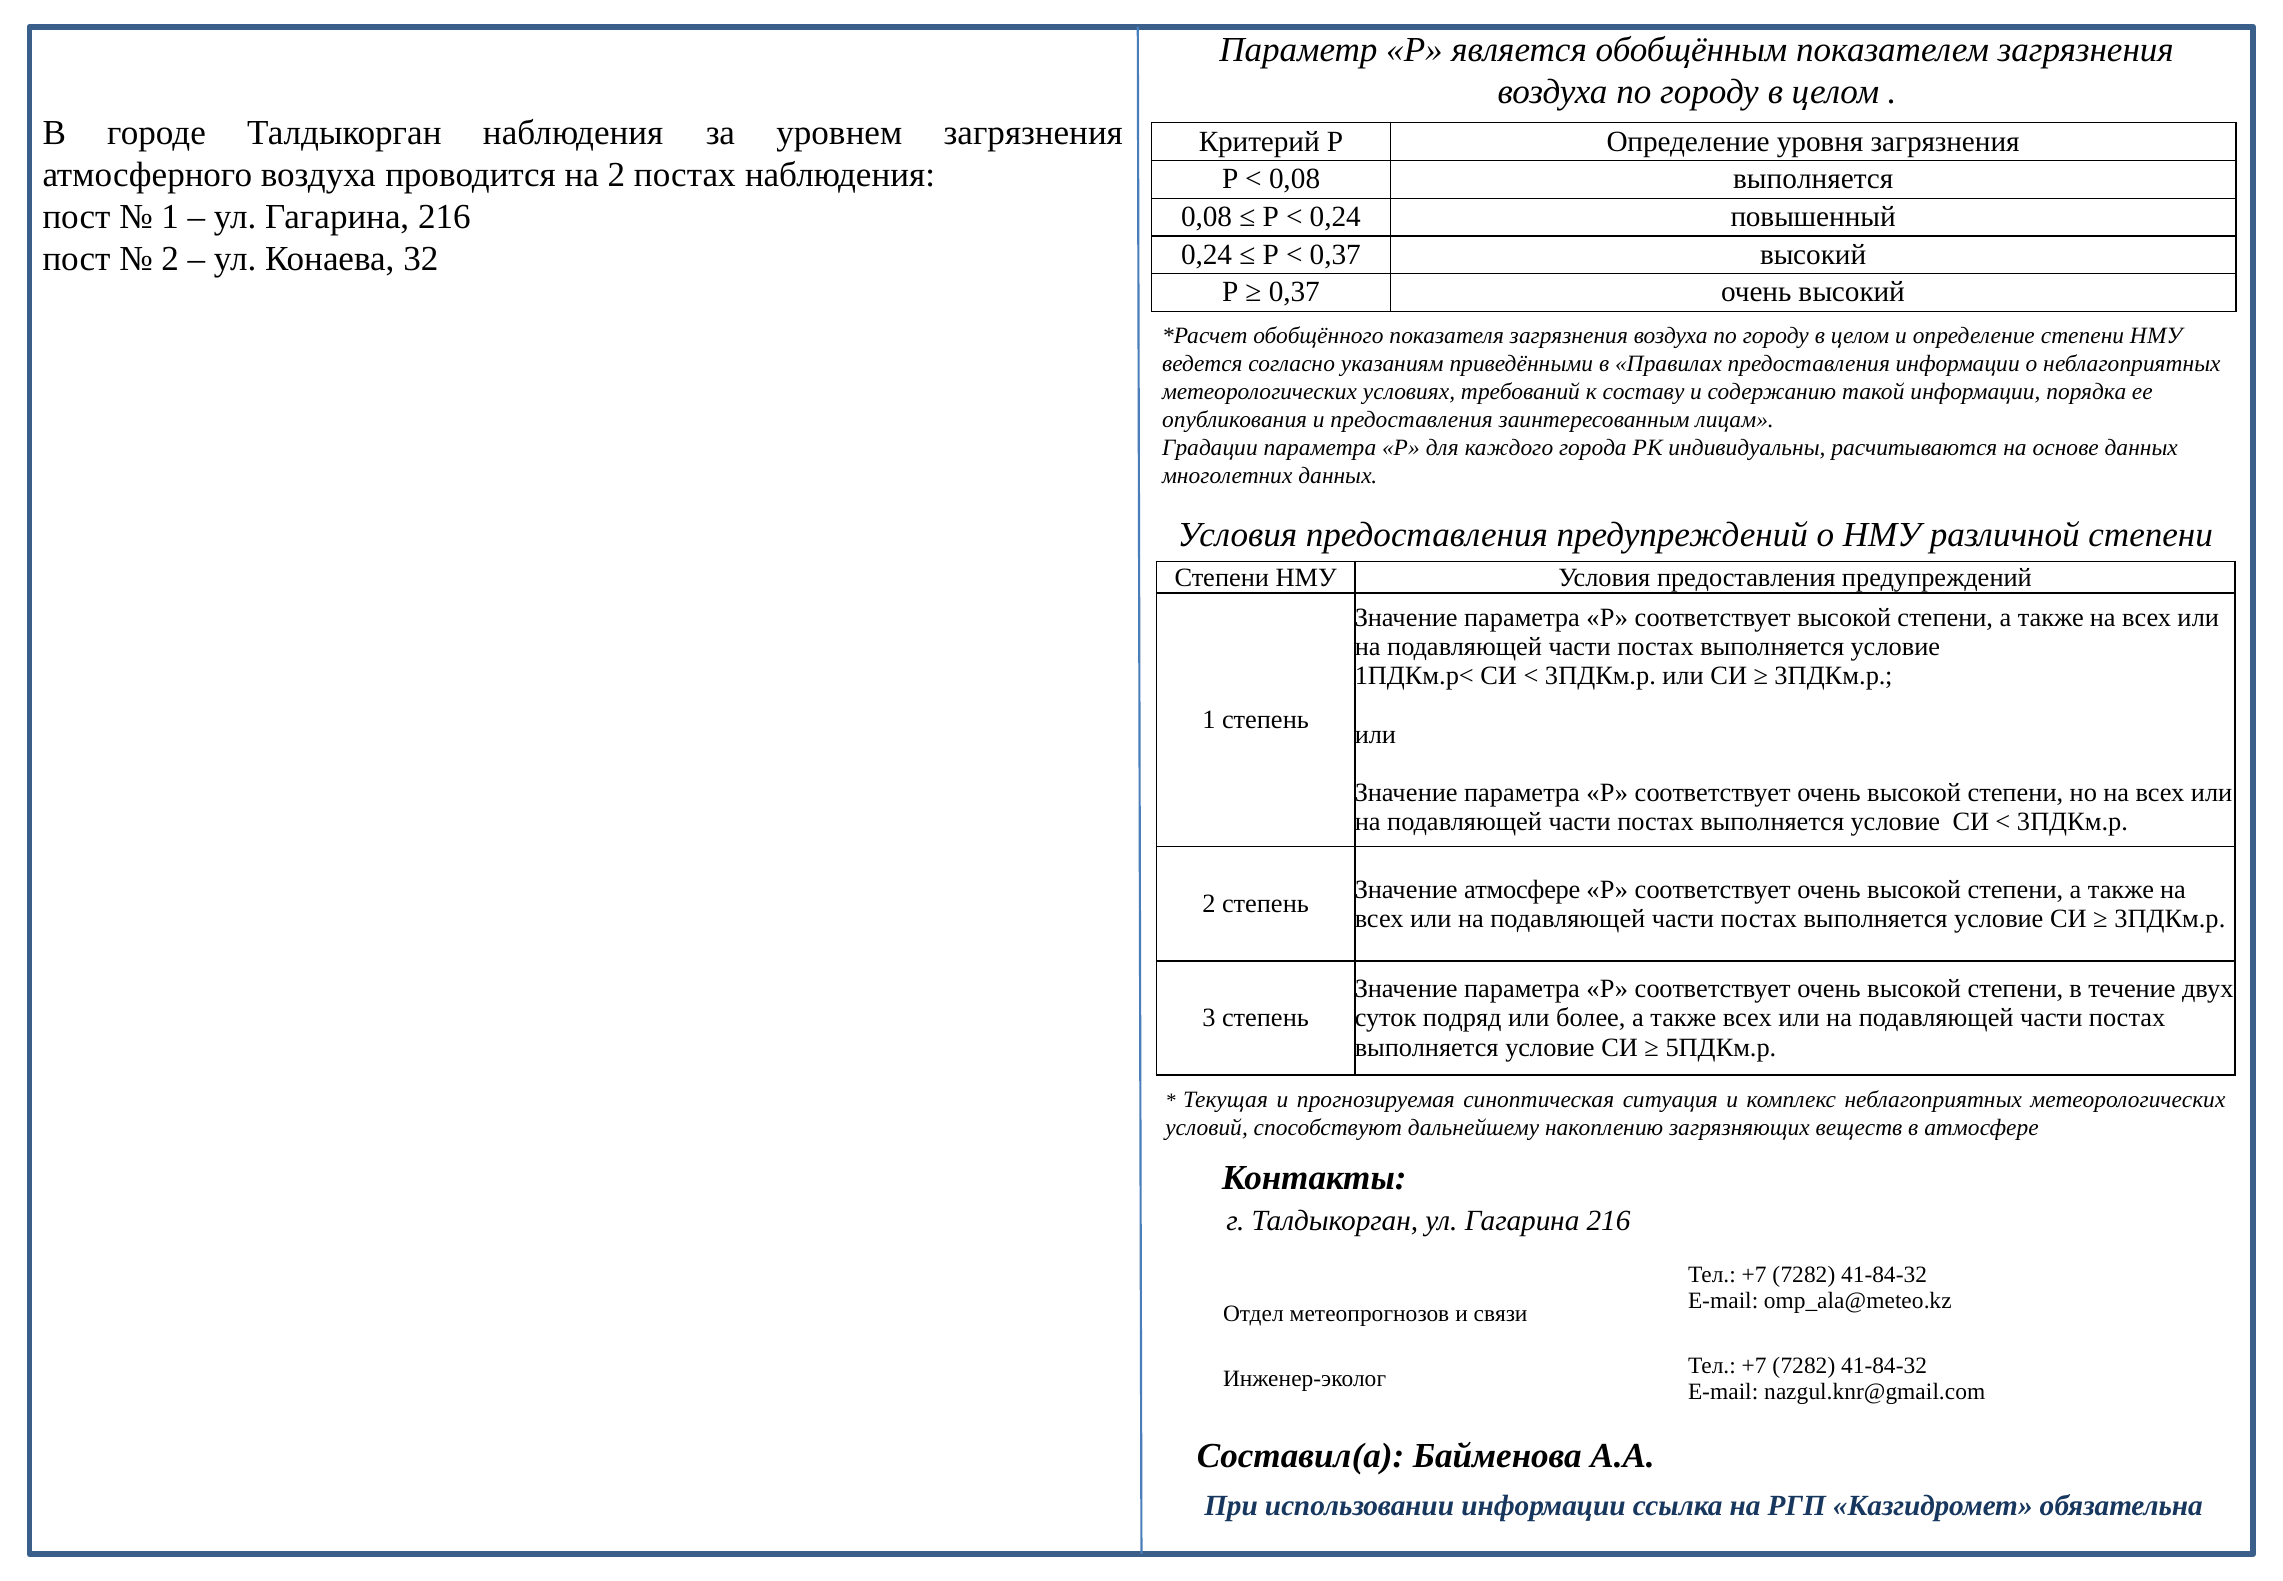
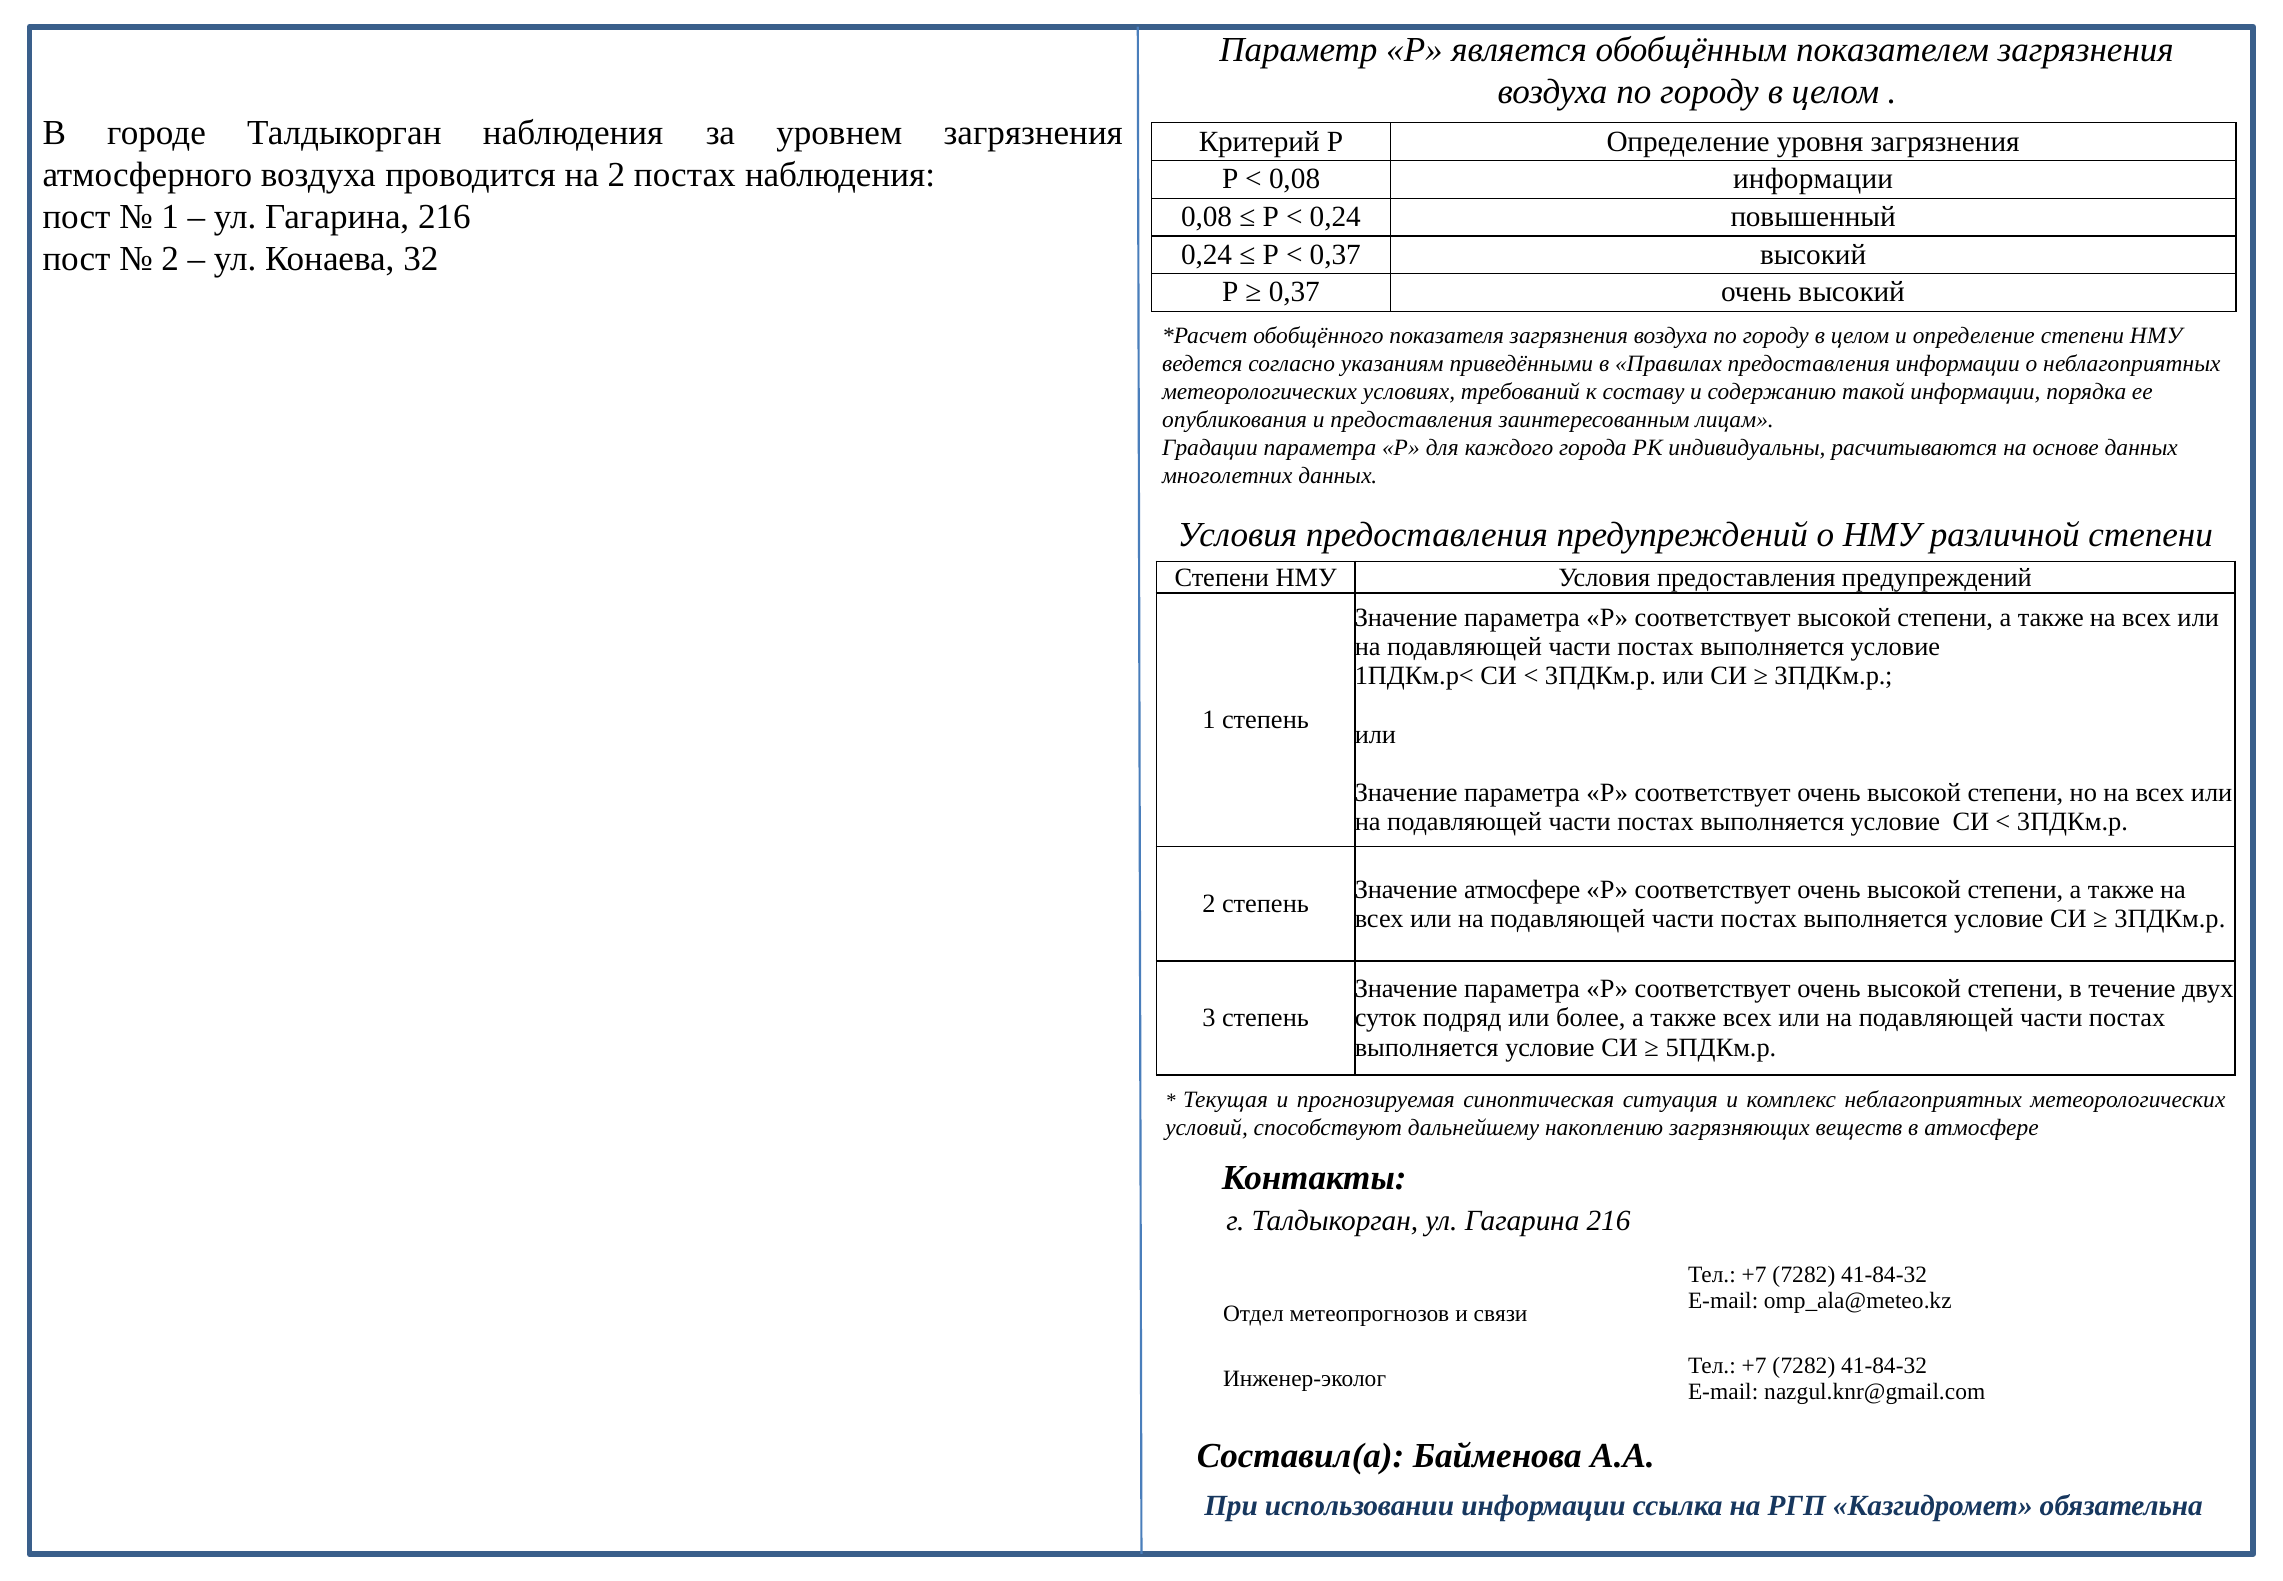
0,08 выполняется: выполняется -> информации
